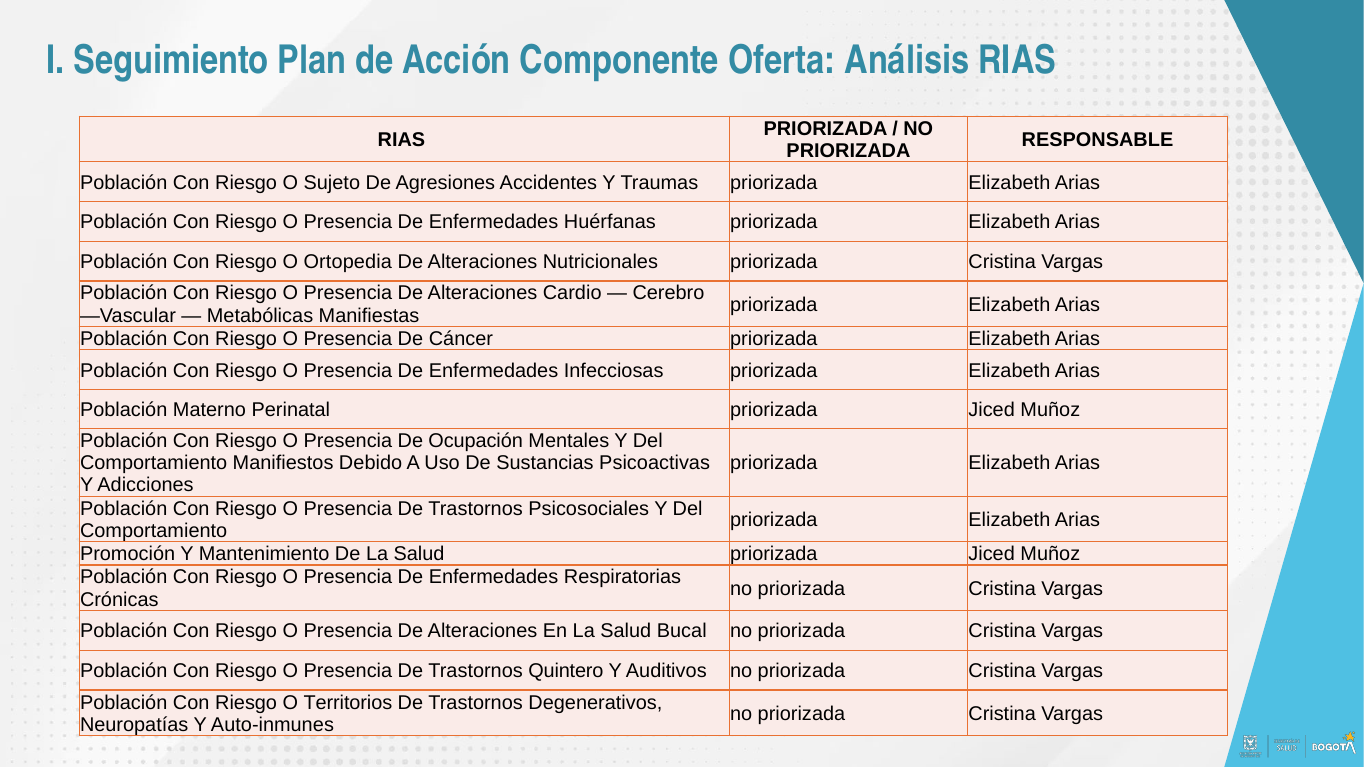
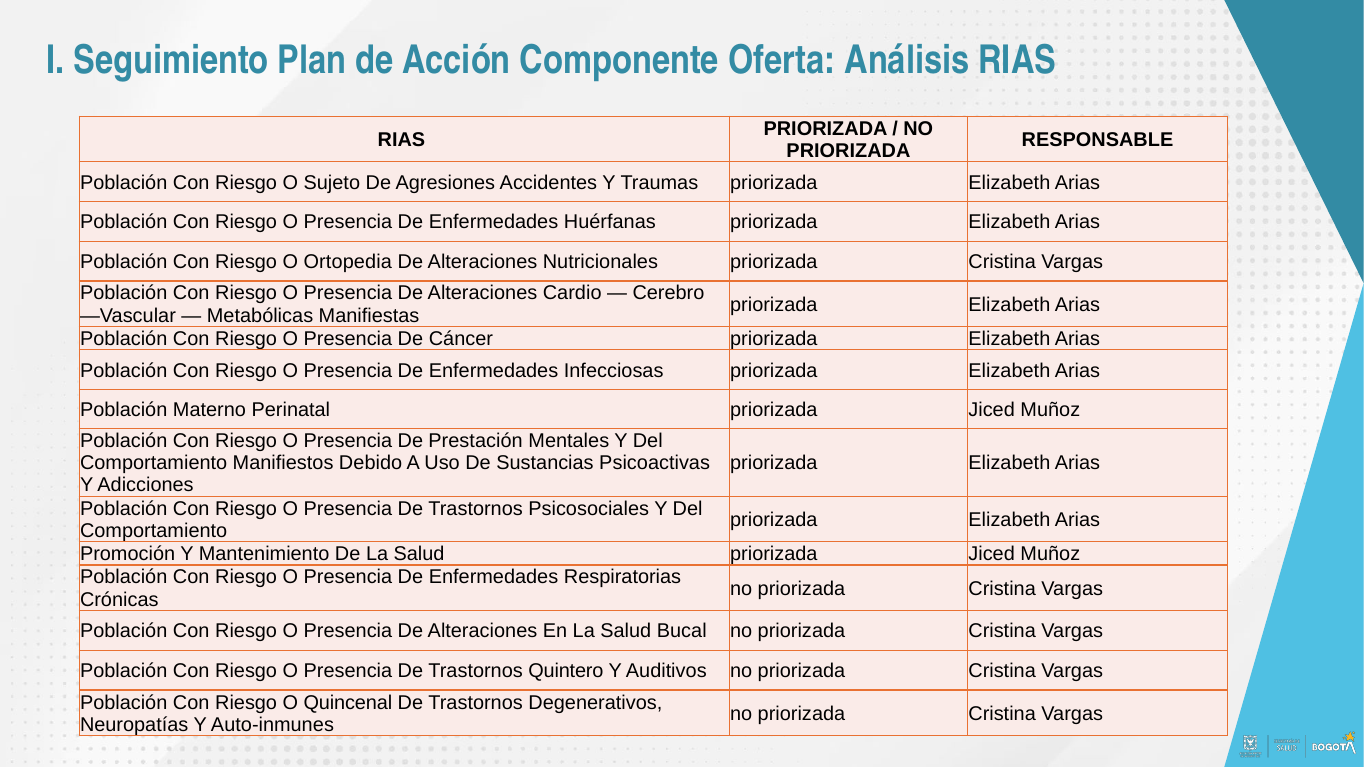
Ocupación: Ocupación -> Prestación
Territorios: Territorios -> Quincenal
